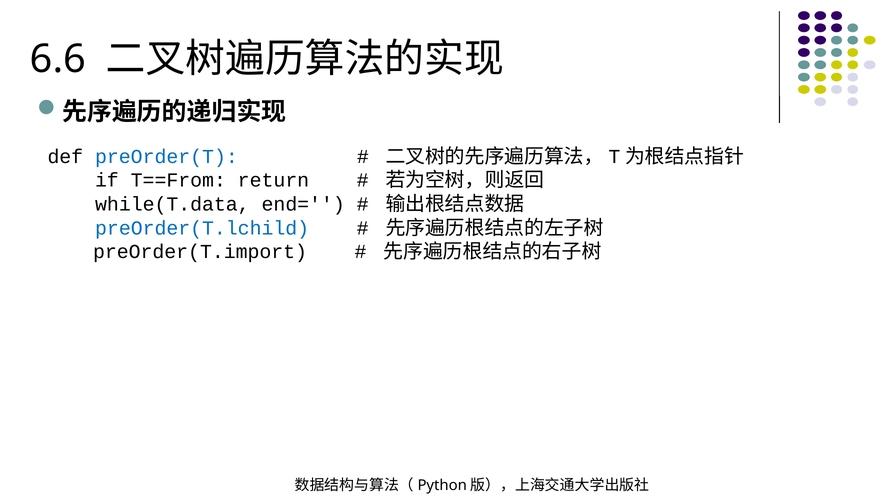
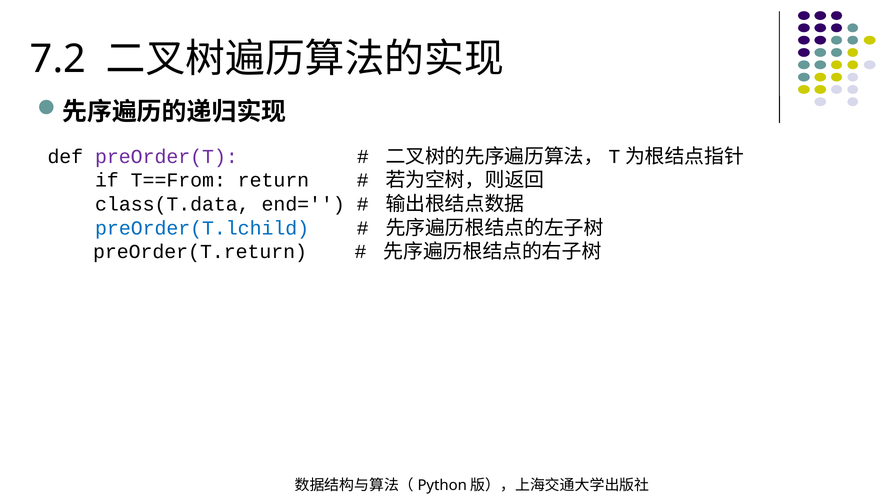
6.6: 6.6 -> 7.2
preOrder(T colour: blue -> purple
while(T.data: while(T.data -> class(T.data
preOrder(T.import: preOrder(T.import -> preOrder(T.return
